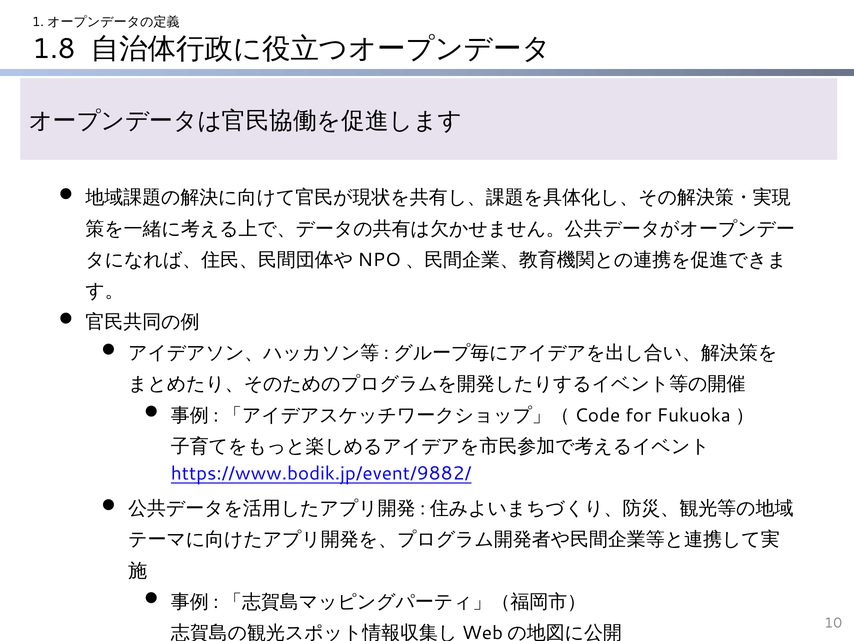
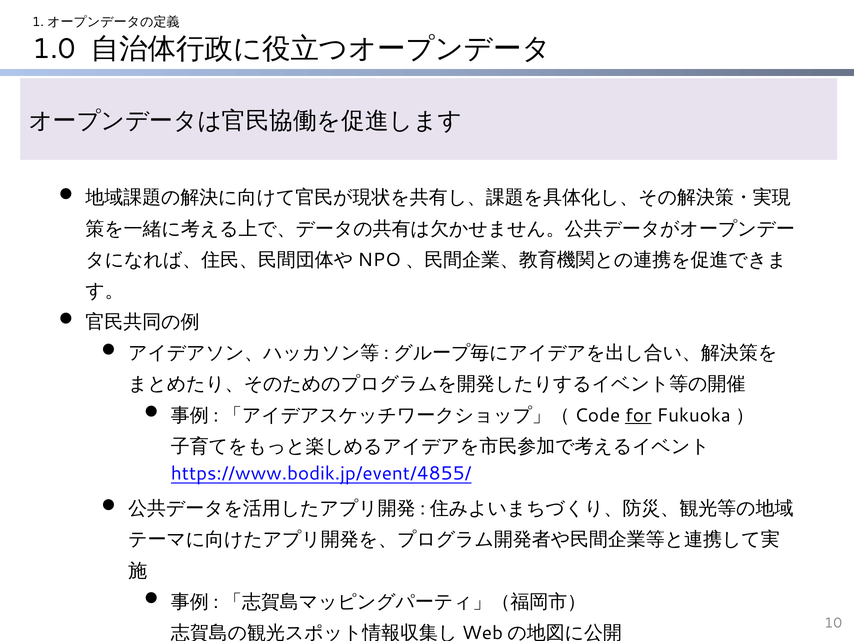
1.8: 1.8 -> 1.0
for underline: none -> present
https://www.bodik.jp/event/9882/: https://www.bodik.jp/event/9882/ -> https://www.bodik.jp/event/4855/
